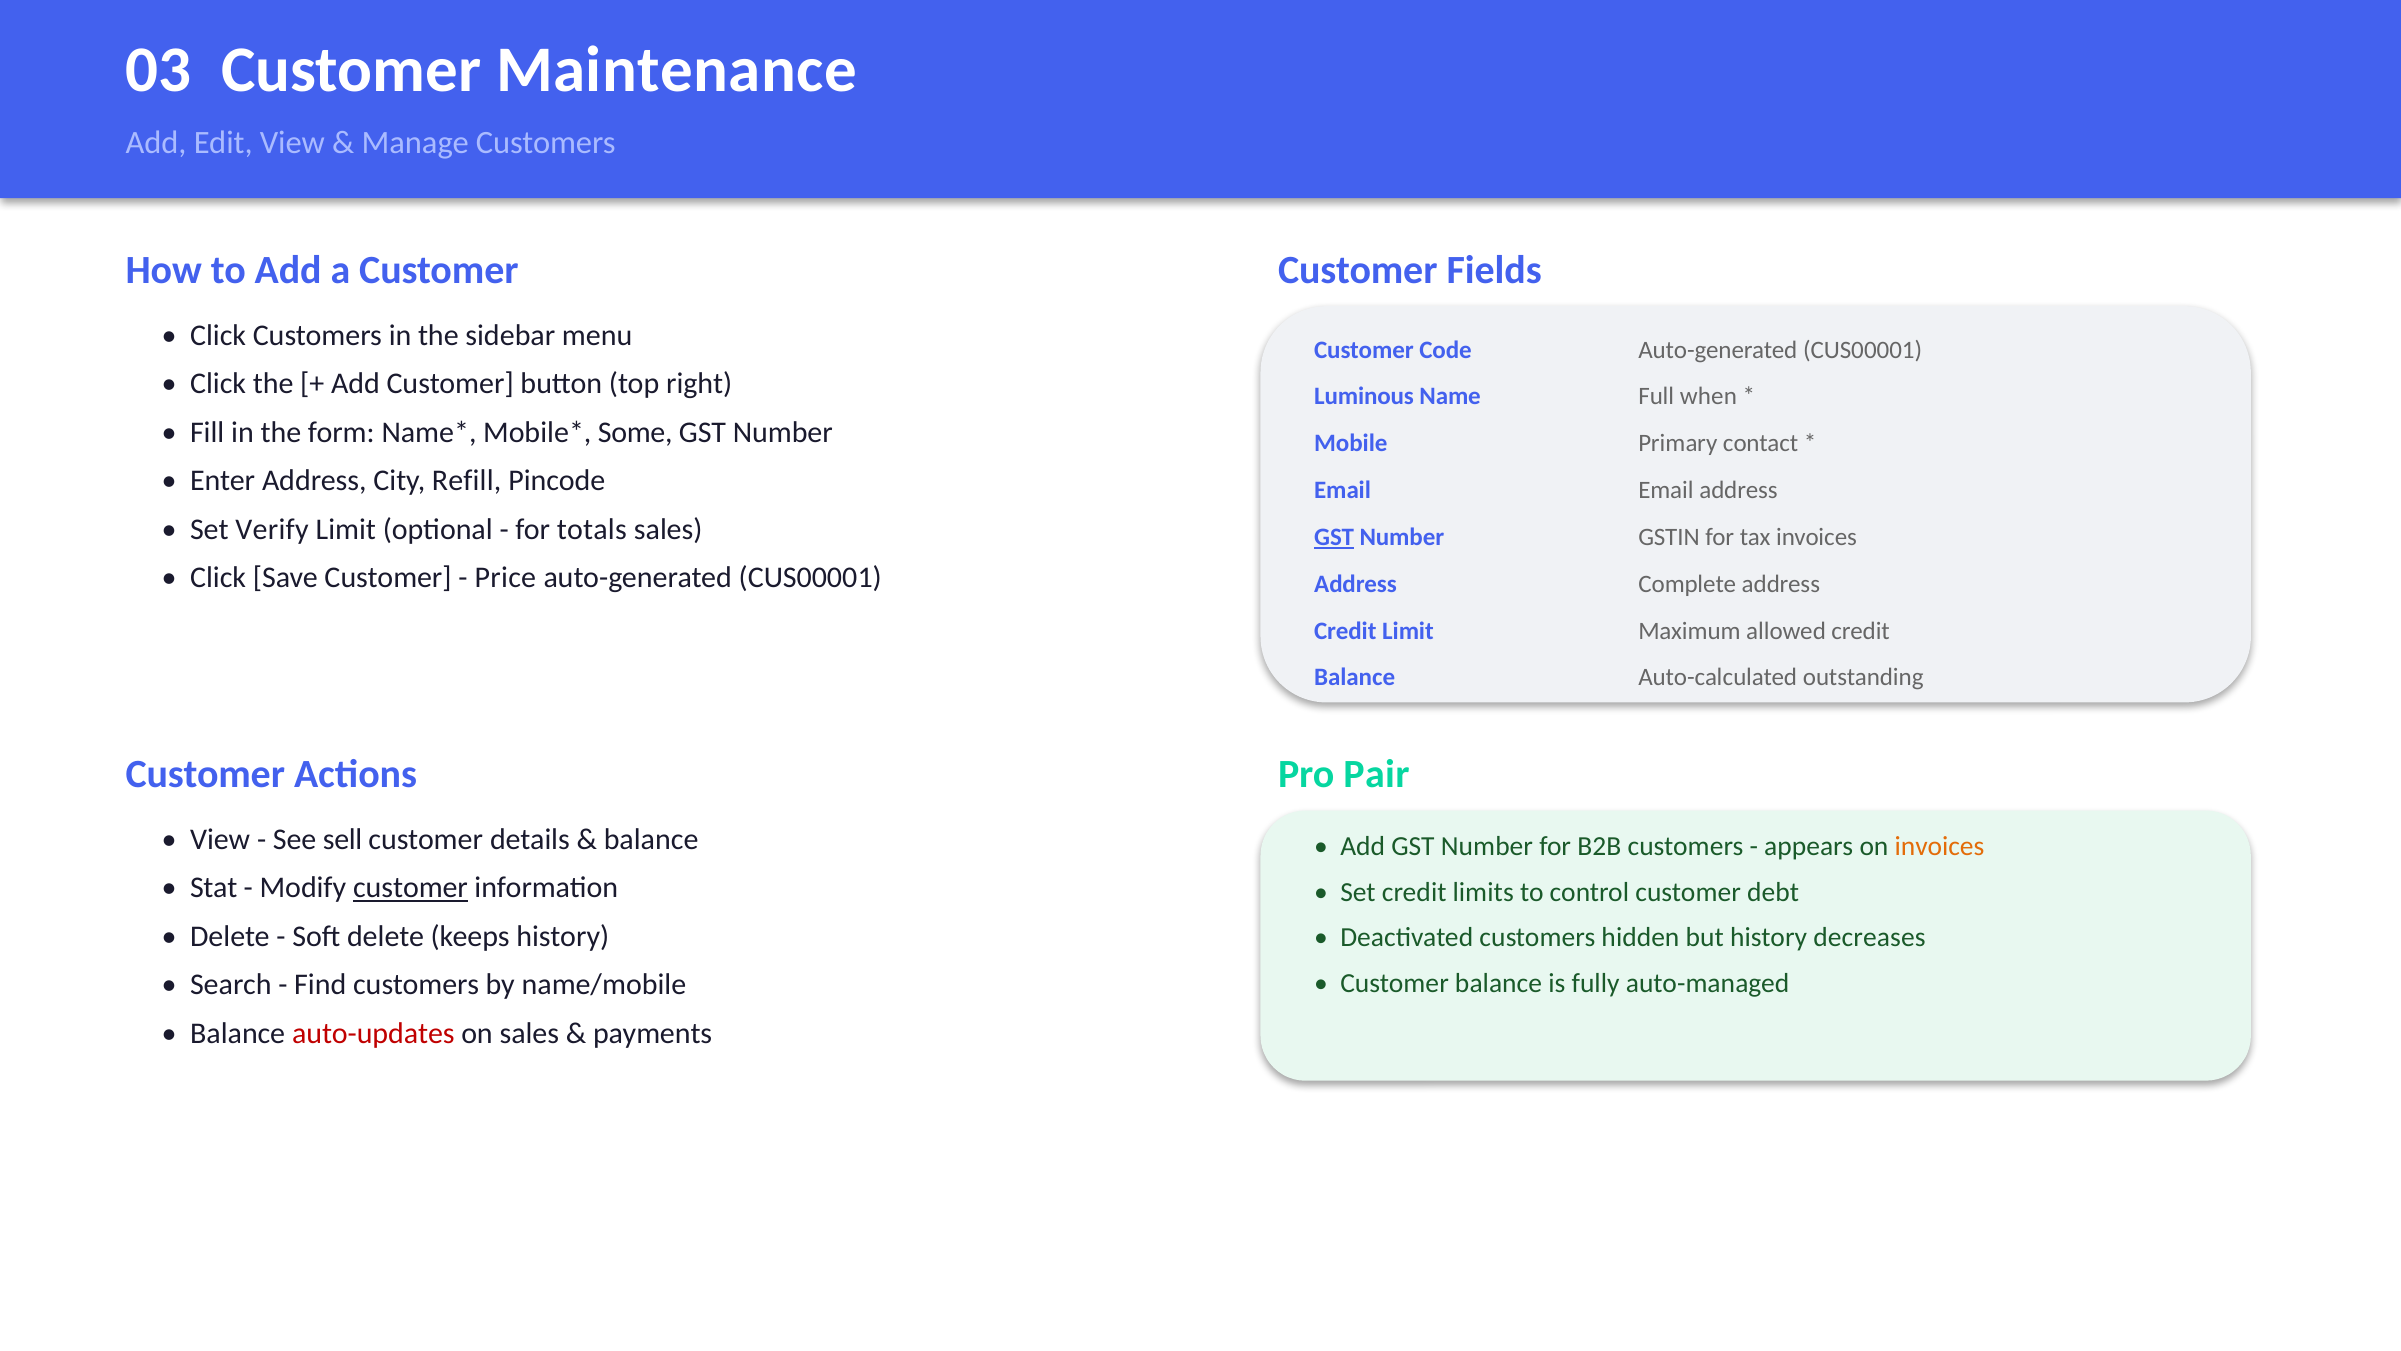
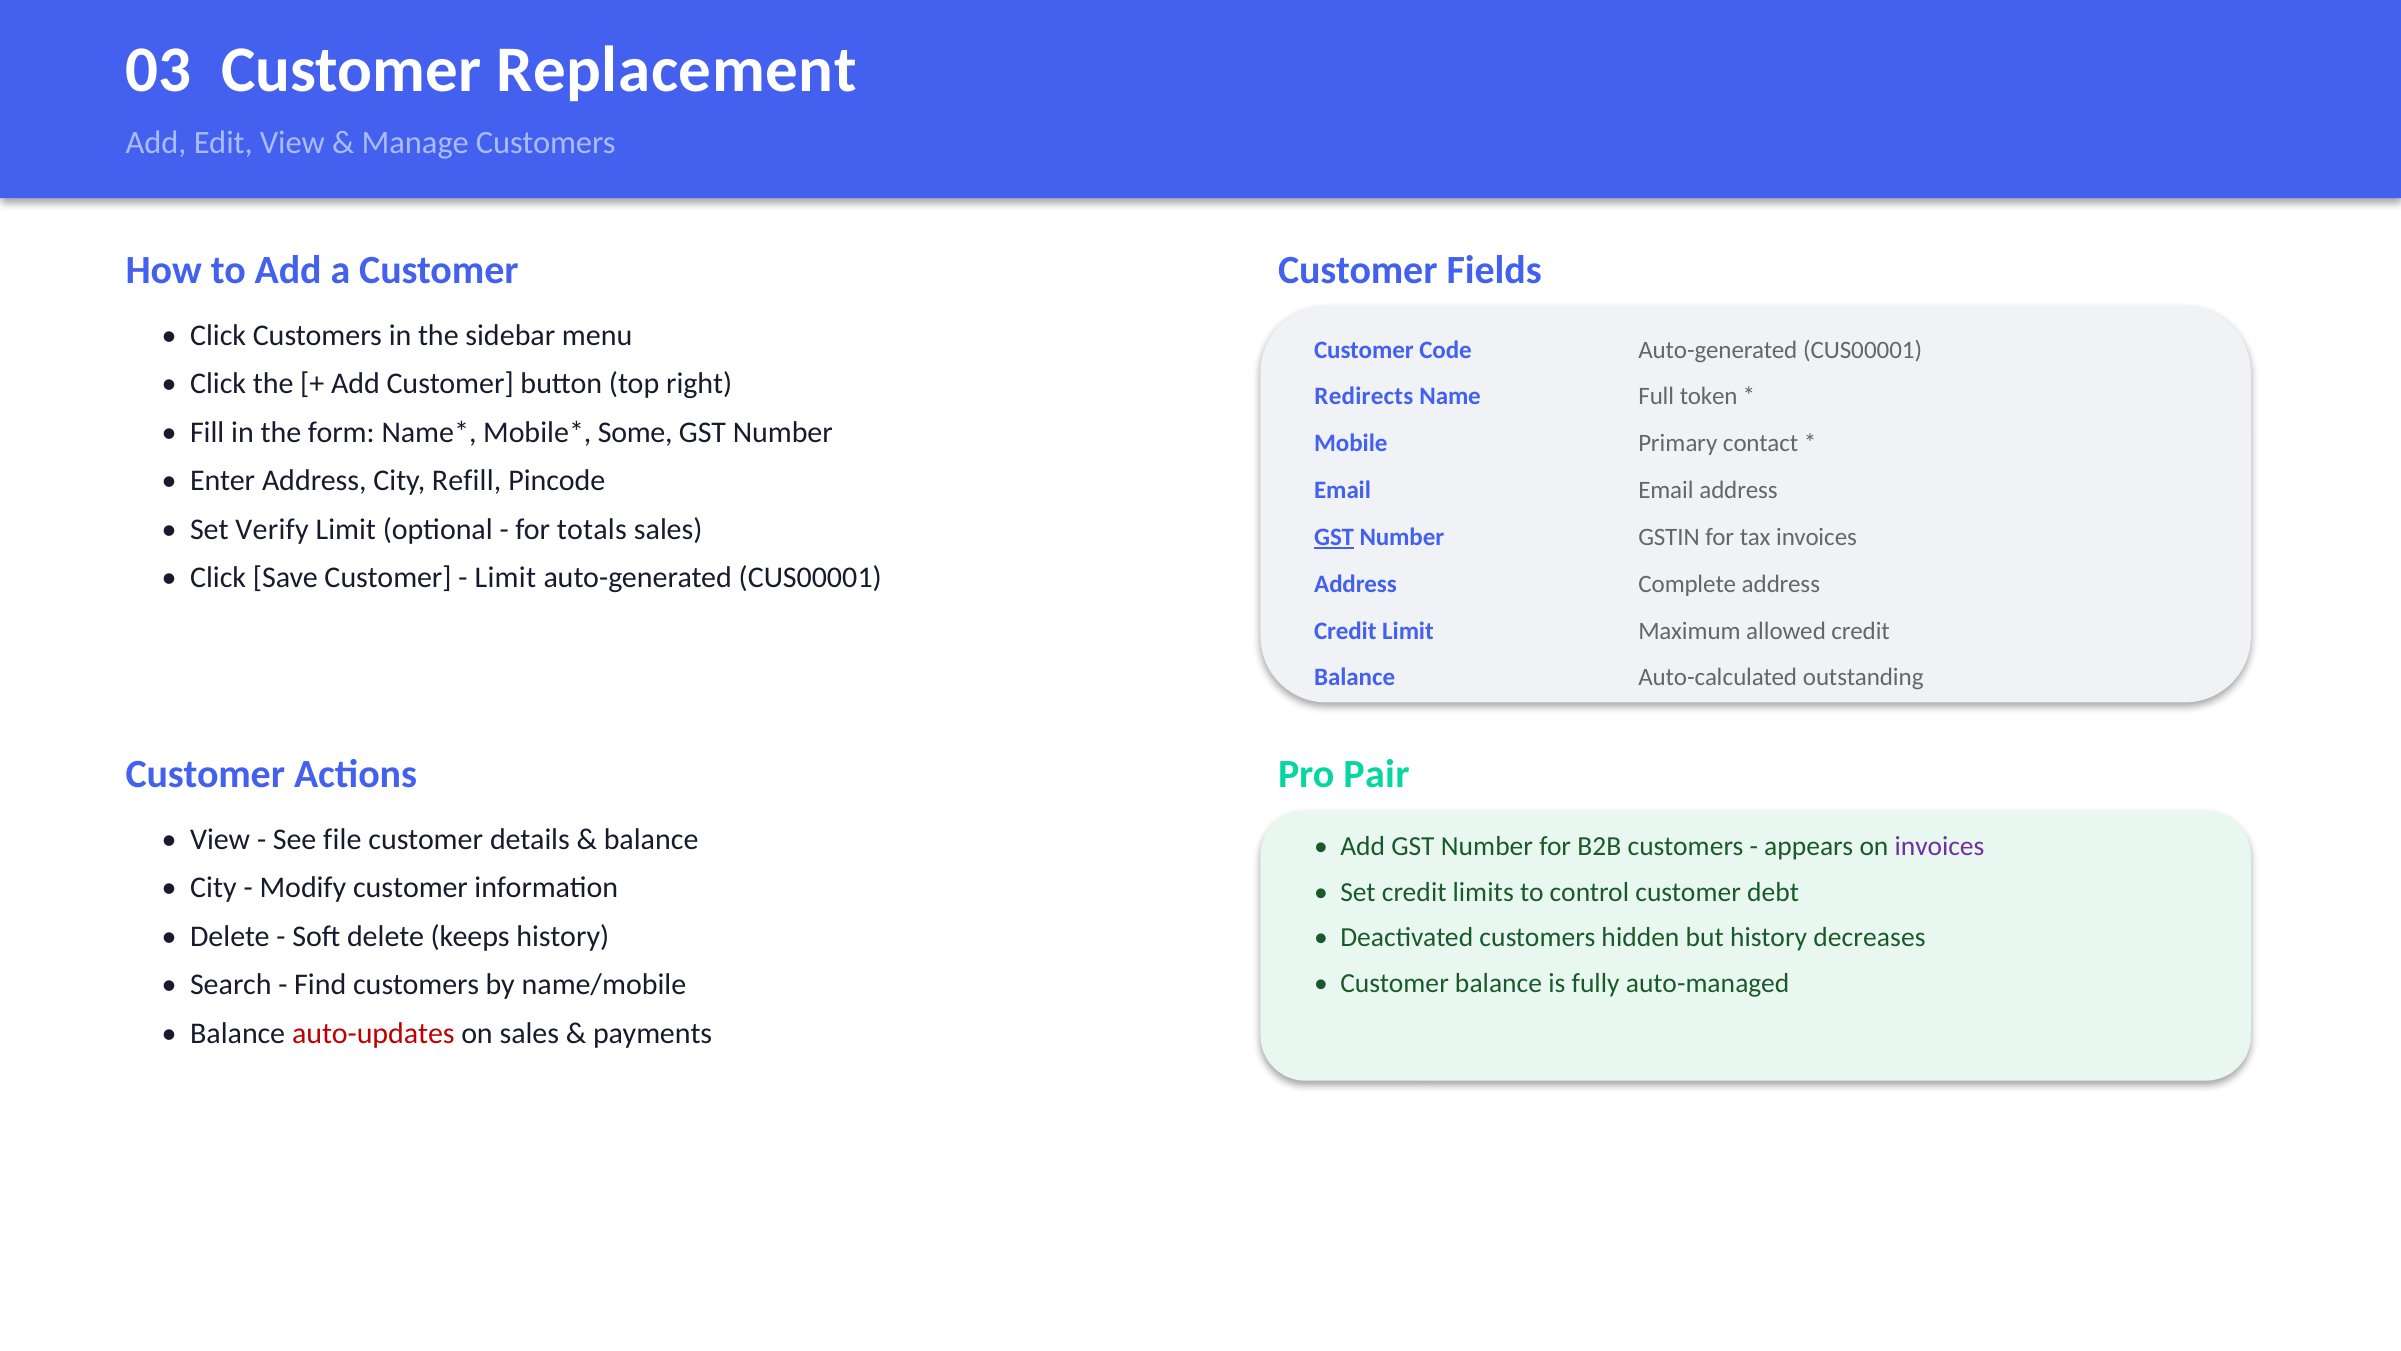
Maintenance: Maintenance -> Replacement
Luminous: Luminous -> Redirects
when: when -> token
Price at (505, 577): Price -> Limit
sell: sell -> file
invoices at (1939, 847) colour: orange -> purple
Stat at (214, 888): Stat -> City
customer at (411, 888) underline: present -> none
